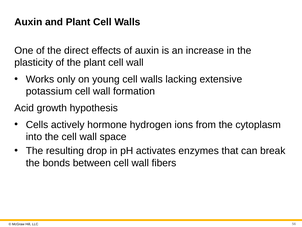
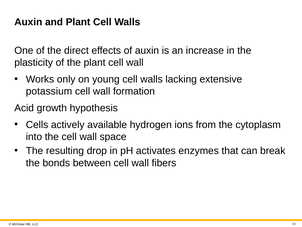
hormone: hormone -> available
